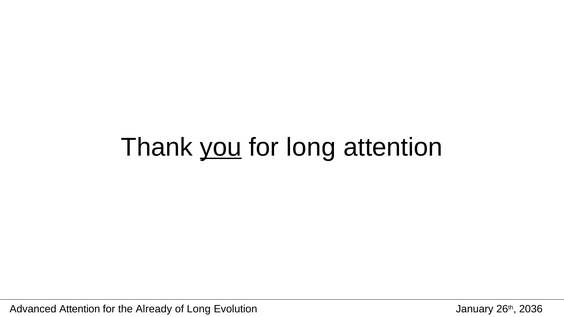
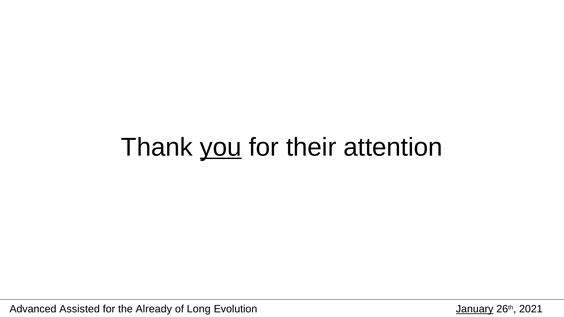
for long: long -> their
Advanced Attention: Attention -> Assisted
January underline: none -> present
2036: 2036 -> 2021
